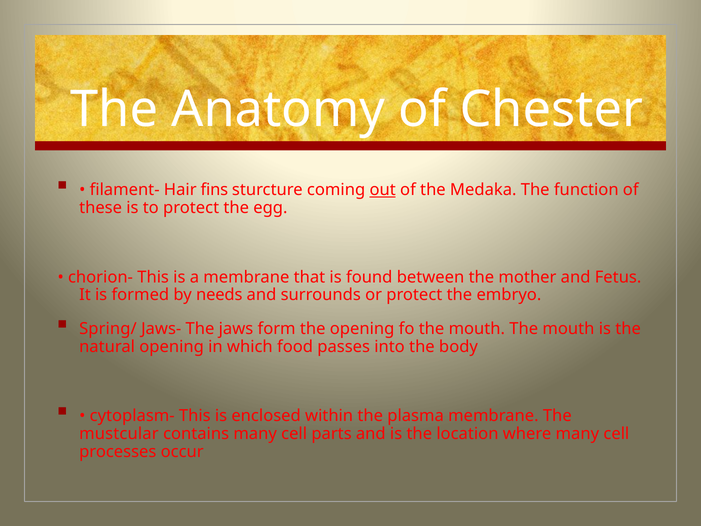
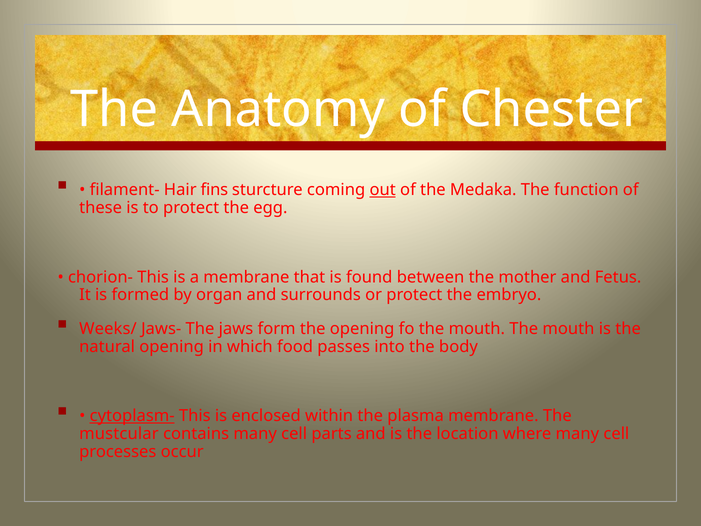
needs: needs -> organ
Spring/: Spring/ -> Weeks/
cytoplasm- underline: none -> present
